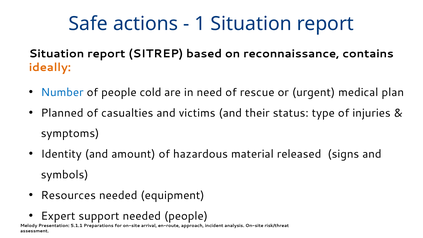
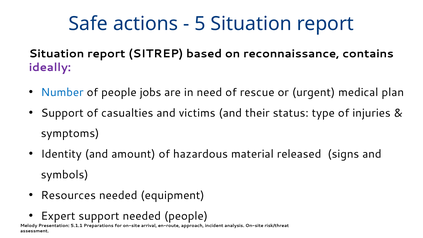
1: 1 -> 5
ideally colour: orange -> purple
cold: cold -> jobs
Planned at (62, 113): Planned -> Support
